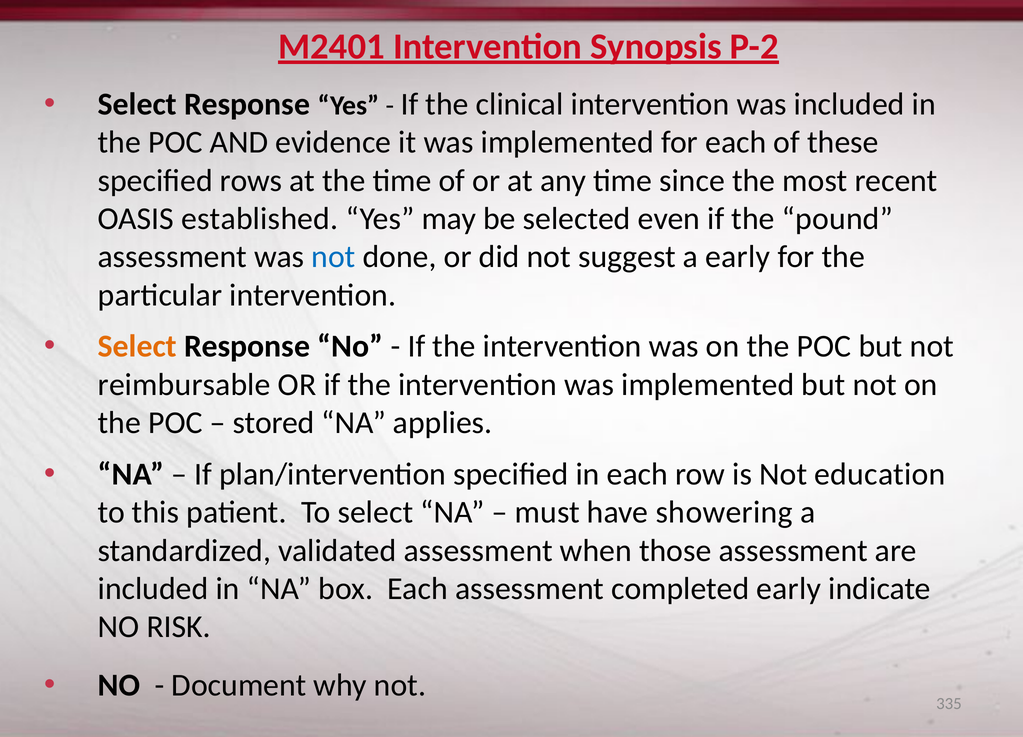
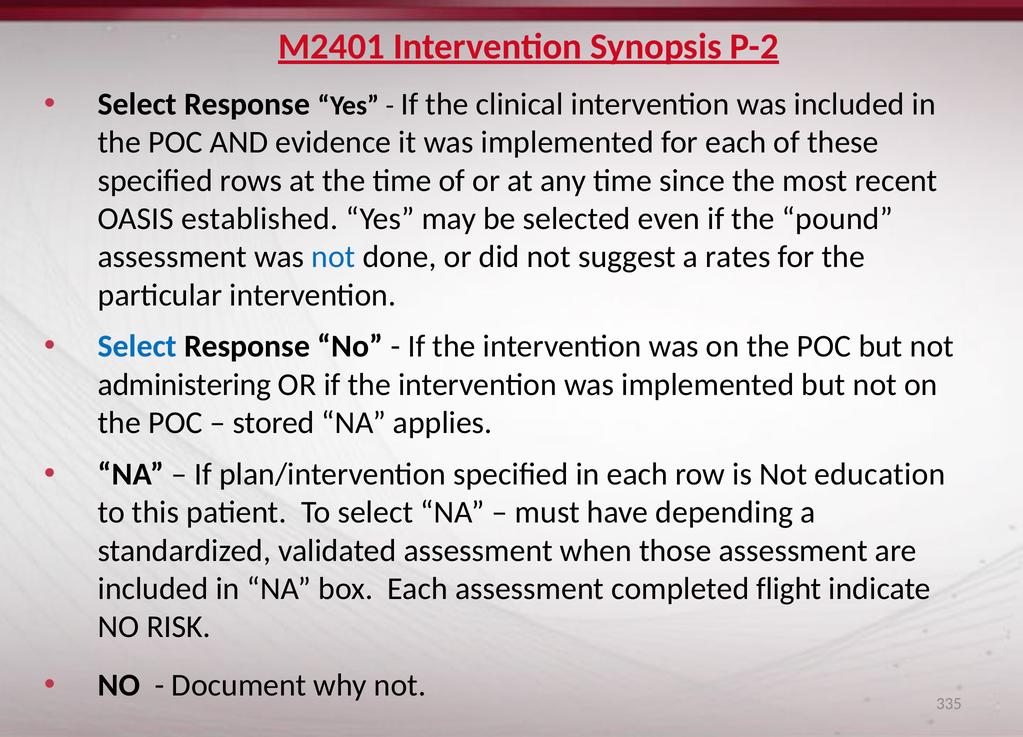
a early: early -> rates
Select at (137, 346) colour: orange -> blue
reimbursable: reimbursable -> administering
showering: showering -> depending
completed early: early -> flight
